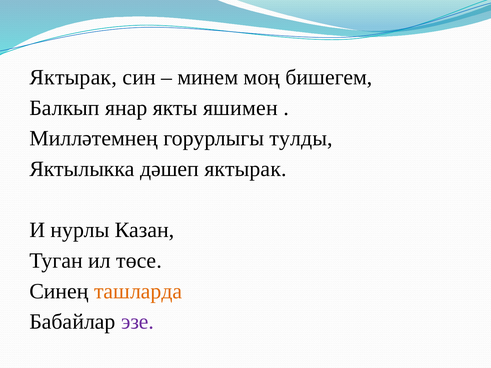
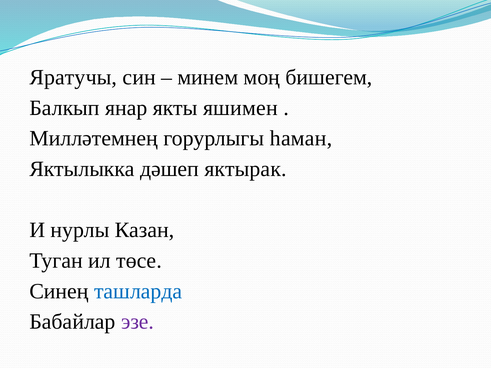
Яктырак at (73, 77): Яктырак -> Яратучы
тулды: тулды -> һаман
ташларда colour: orange -> blue
